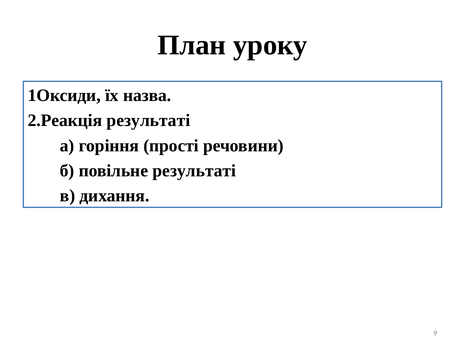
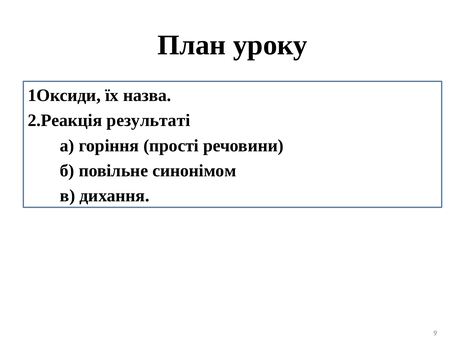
повільне результаті: результаті -> синонімом
